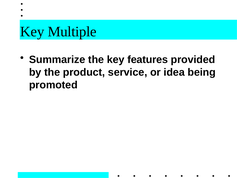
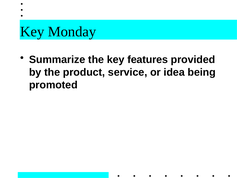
Multiple: Multiple -> Monday
